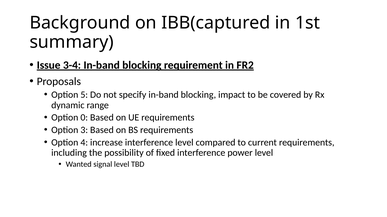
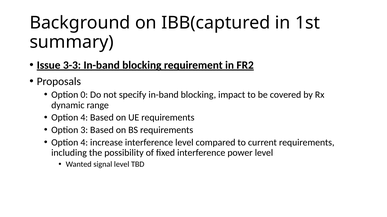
3-4: 3-4 -> 3-3
5: 5 -> 0
0 at (84, 118): 0 -> 4
